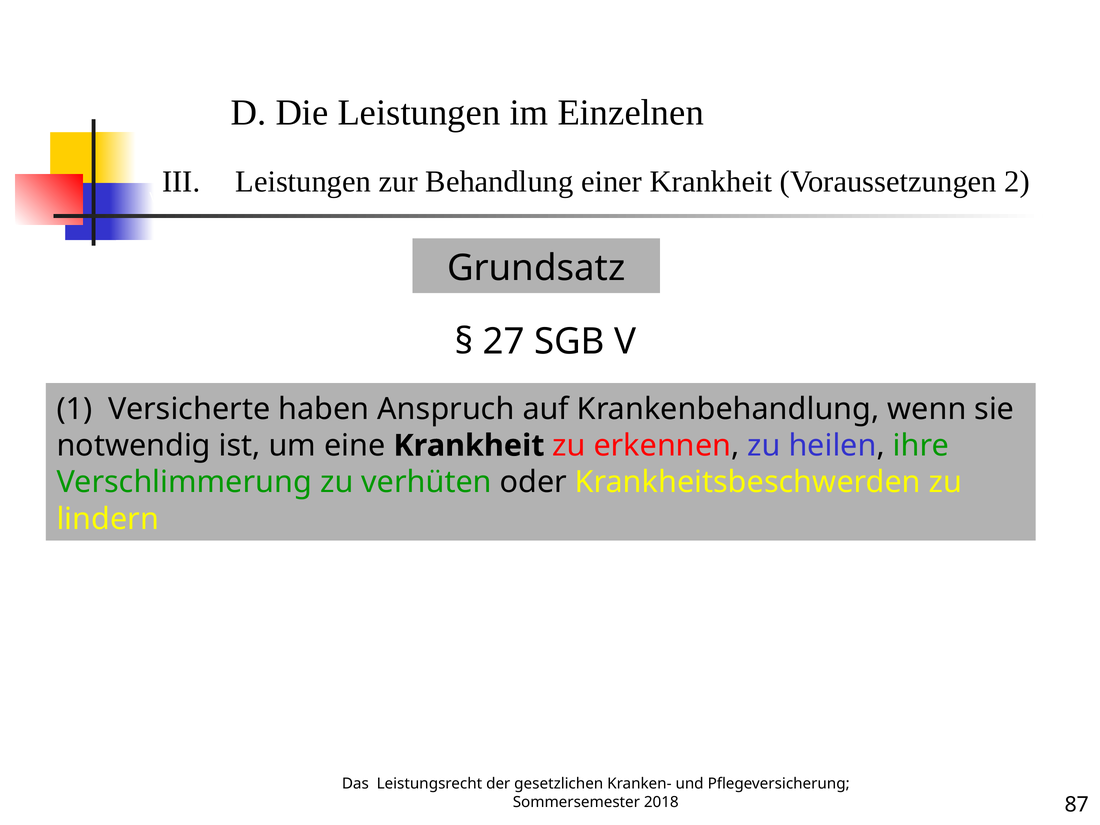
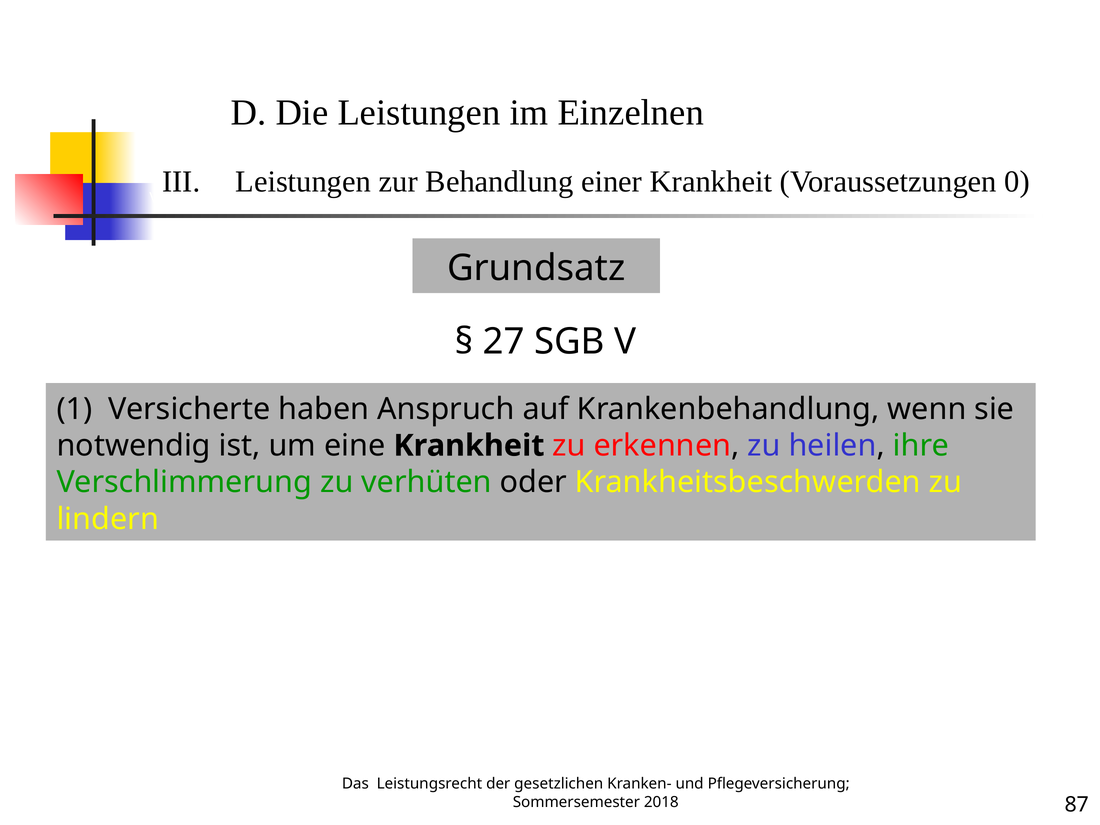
2: 2 -> 0
